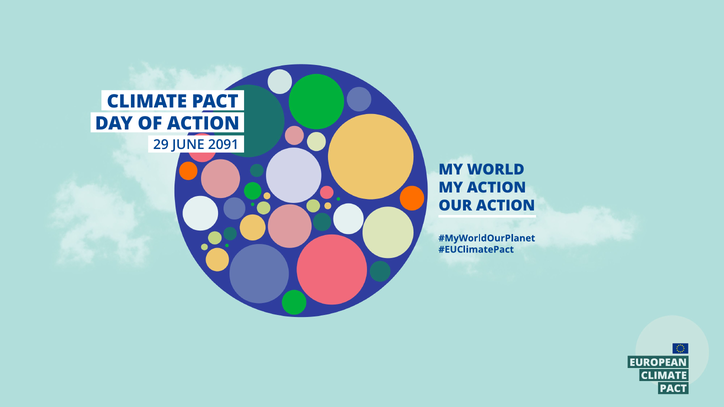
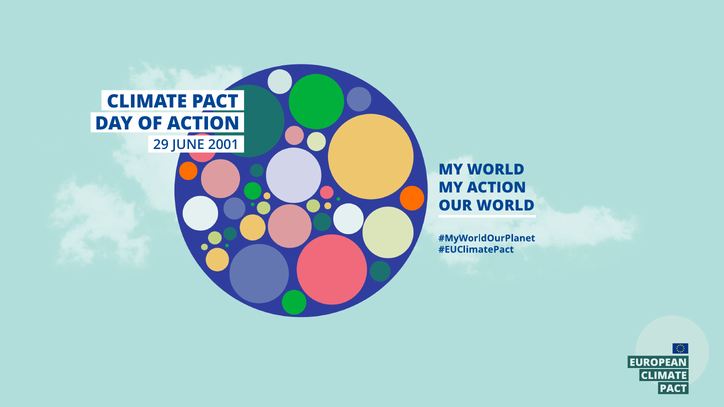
2091: 2091 -> 2001
OUR ACTION: ACTION -> WORLD
